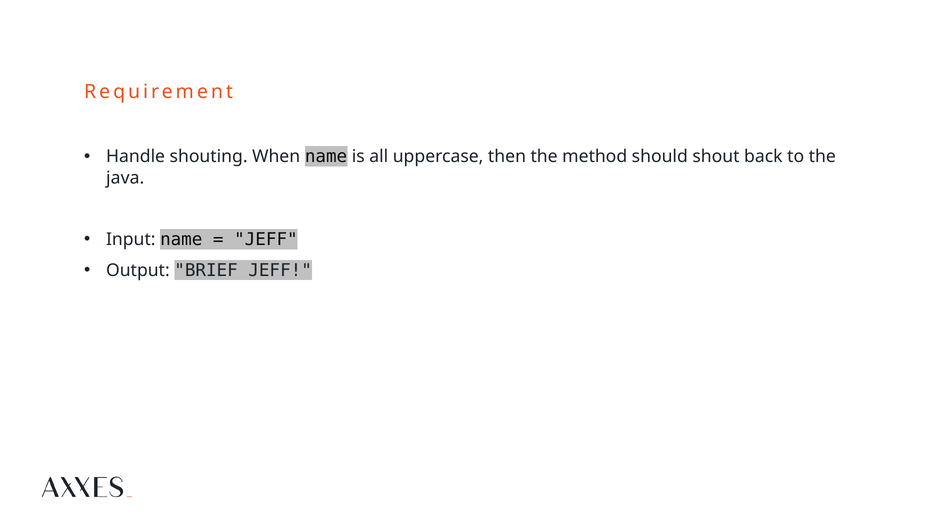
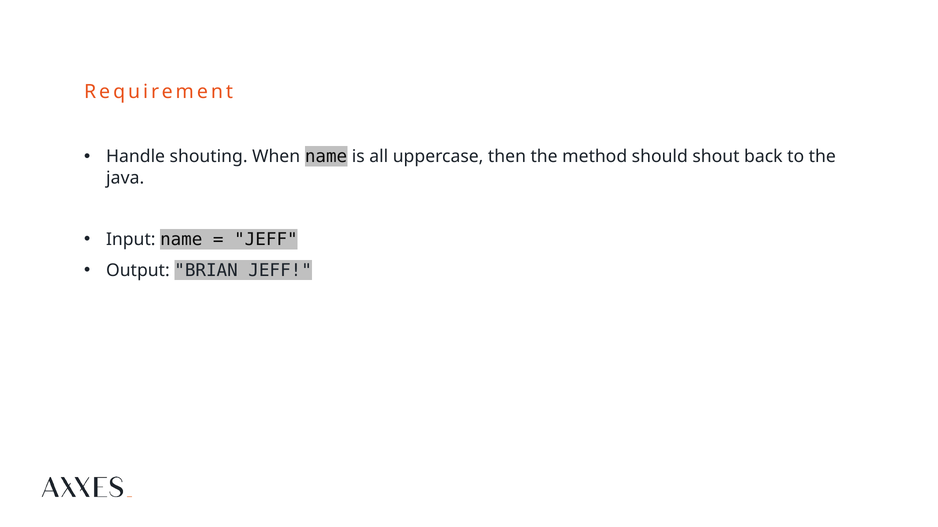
BRIEF: BRIEF -> BRIAN
